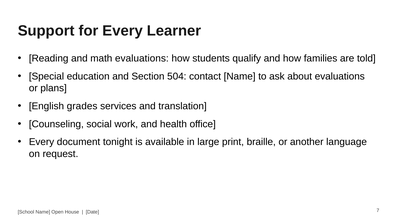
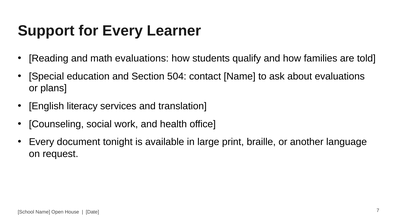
grades: grades -> literacy
